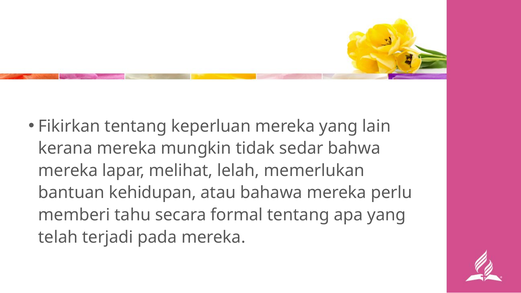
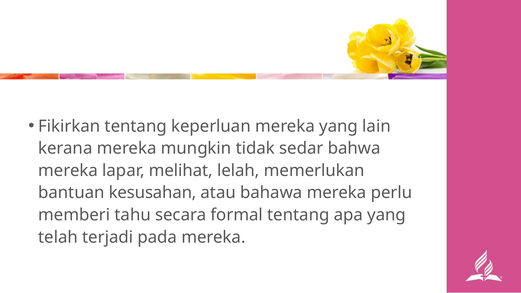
kehidupan: kehidupan -> kesusahan
